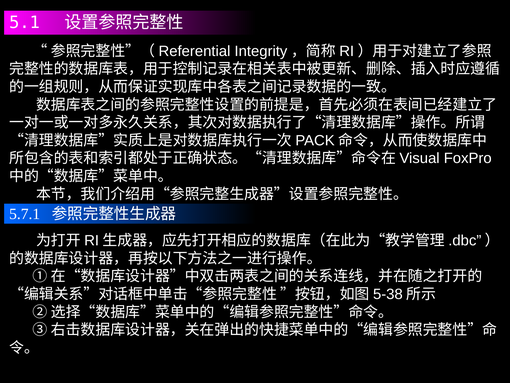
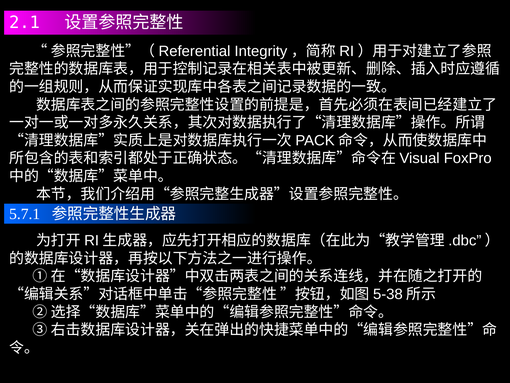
5.1: 5.1 -> 2.1
